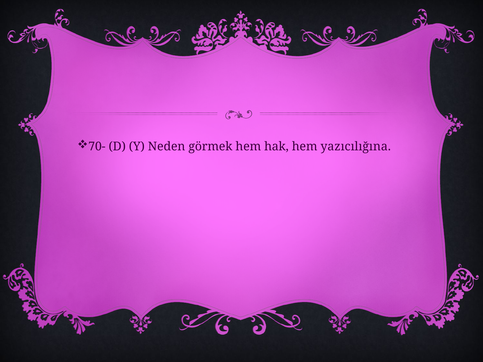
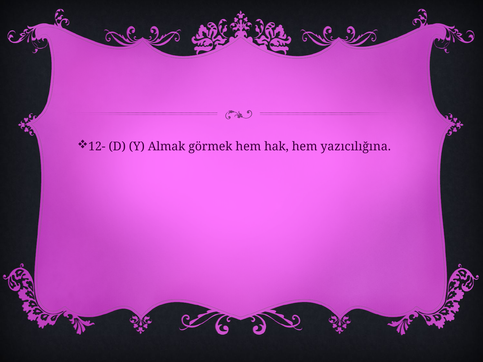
70-: 70- -> 12-
Neden: Neden -> Almak
